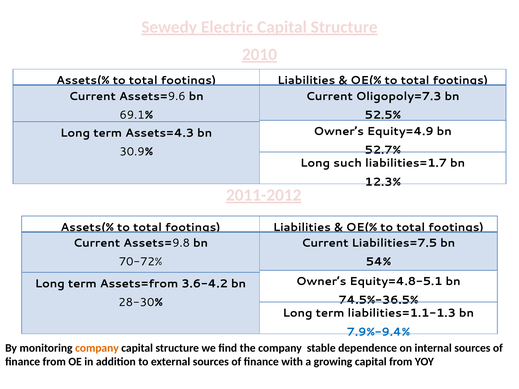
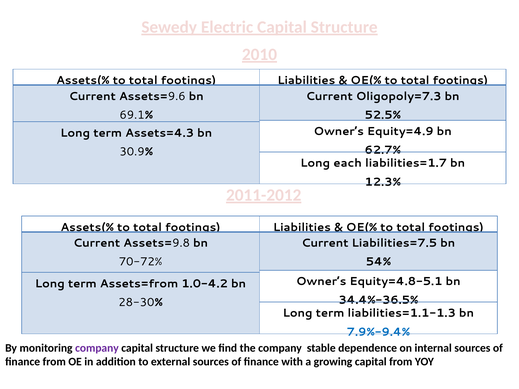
52.7%: 52.7% -> 62.7%
such: such -> each
3.6-4.2: 3.6-4.2 -> 1.0-4.2
74.5%-36.5%: 74.5%-36.5% -> 34.4%-36.5%
company at (97, 348) colour: orange -> purple
